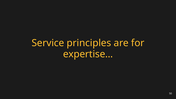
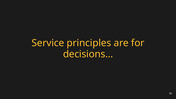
expertise…: expertise… -> decisions…
